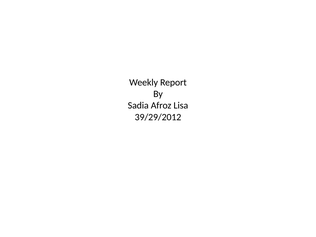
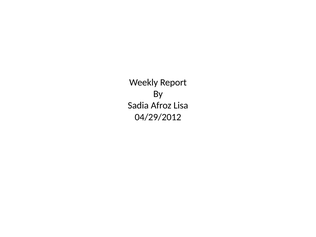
39/29/2012: 39/29/2012 -> 04/29/2012
